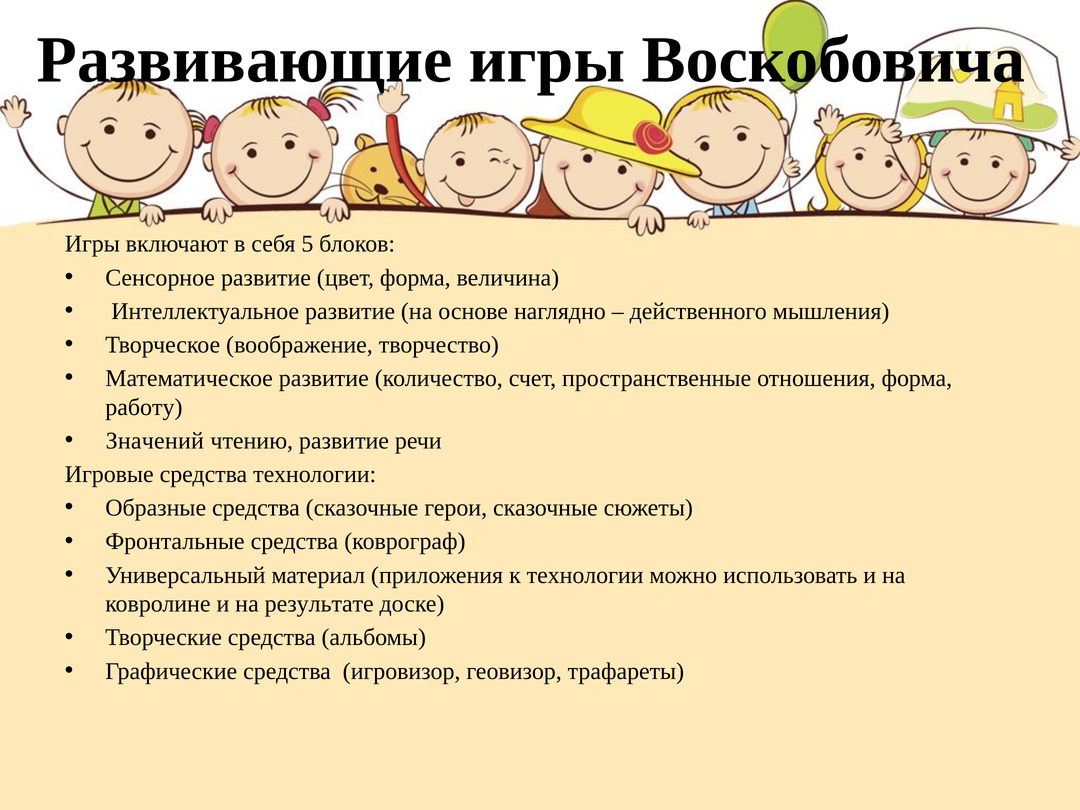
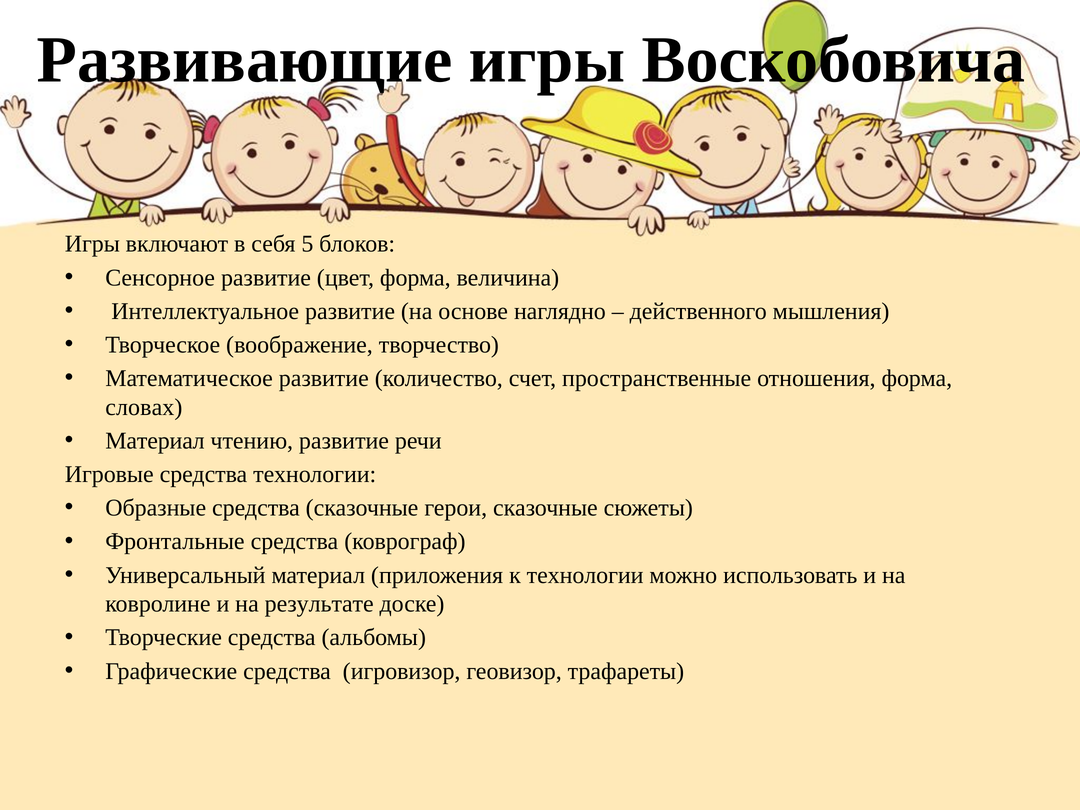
работу: работу -> словах
Значений at (155, 441): Значений -> Материал
